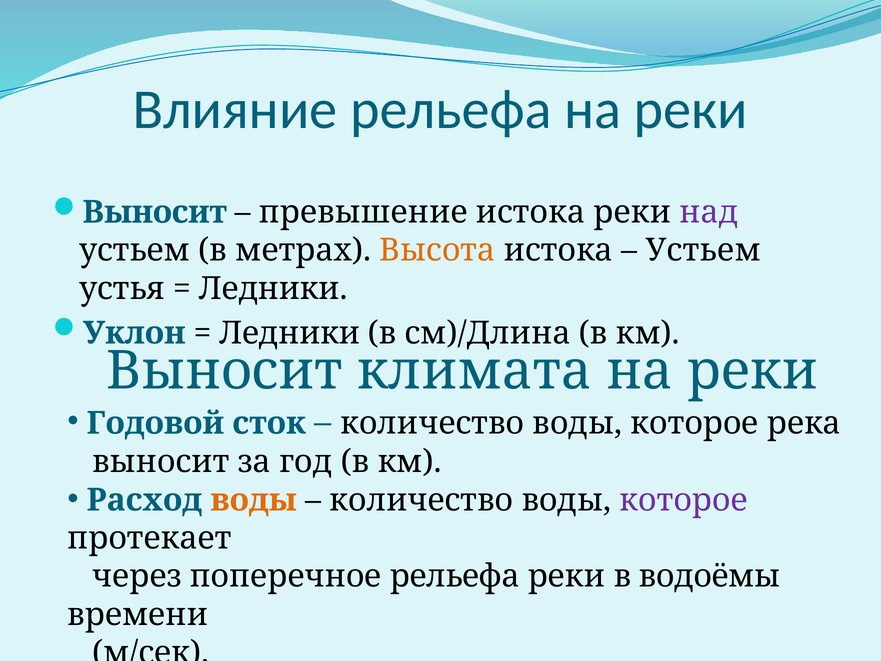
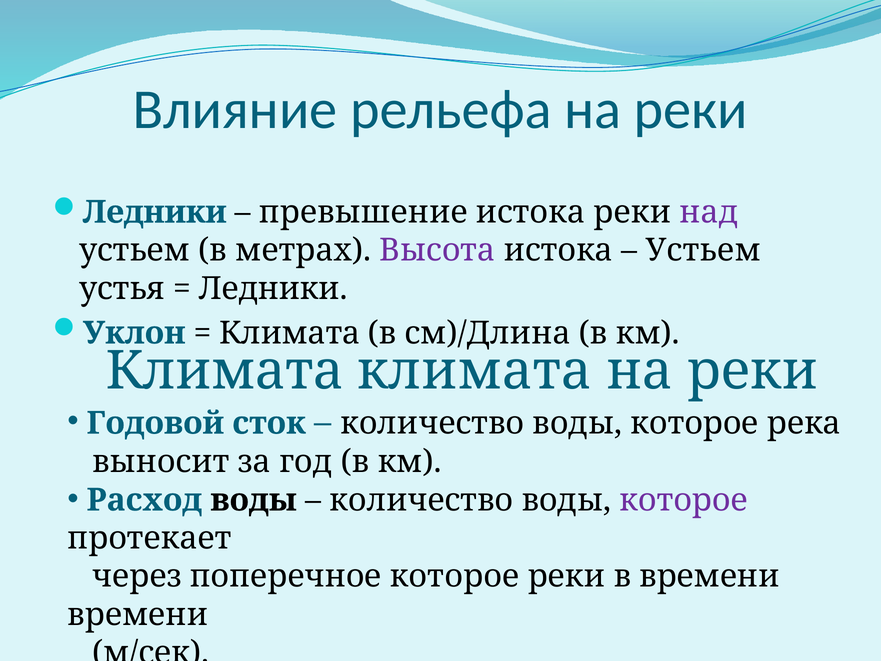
Выносит at (155, 212): Выносит -> Ледники
Высота colour: orange -> purple
Ледники at (290, 333): Ледники -> Климата
Выносит at (225, 371): Выносит -> Климата
воды at (254, 500) colour: orange -> black
поперечное рельефа: рельефа -> которое
в водоёмы: водоёмы -> времени
